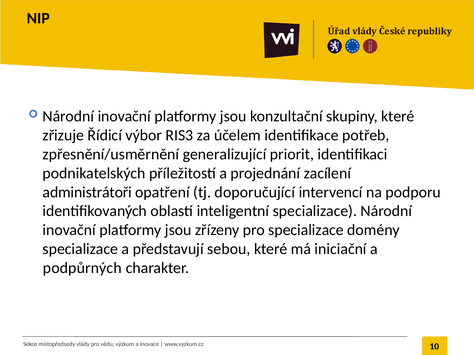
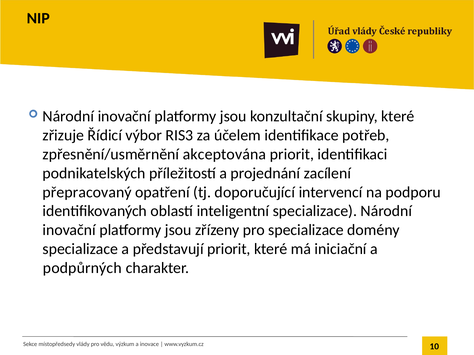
generalizující: generalizující -> akceptována
administrátoři: administrátoři -> přepracovaný
představují sebou: sebou -> priorit
